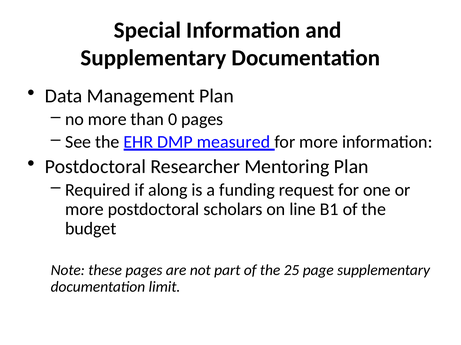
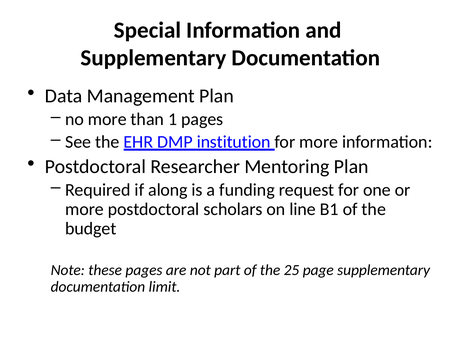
0: 0 -> 1
measured: measured -> institution
